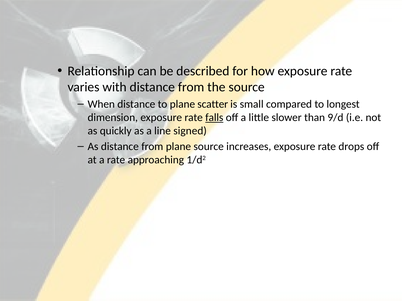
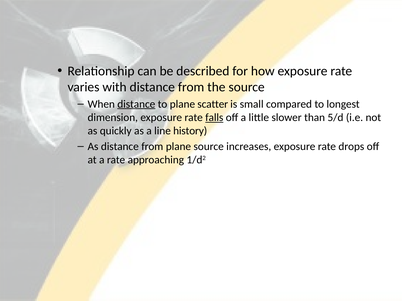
distance at (136, 104) underline: none -> present
9/d: 9/d -> 5/d
signed: signed -> history
